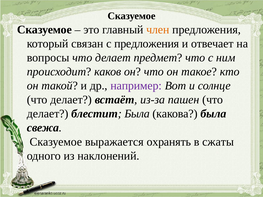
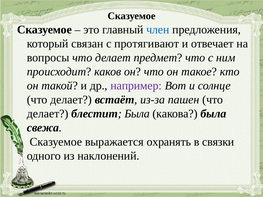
член colour: orange -> blue
с предложения: предложения -> протягивают
сжаты: сжаты -> связки
